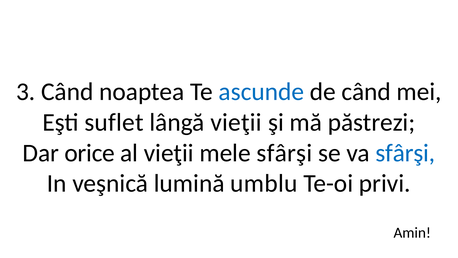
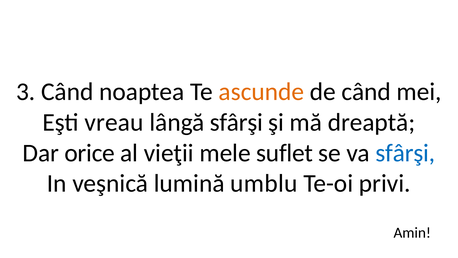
ascunde colour: blue -> orange
suflet: suflet -> vreau
lângă vieţii: vieţii -> sfârşi
păstrezi: păstrezi -> dreaptă
mele sfârşi: sfârşi -> suflet
